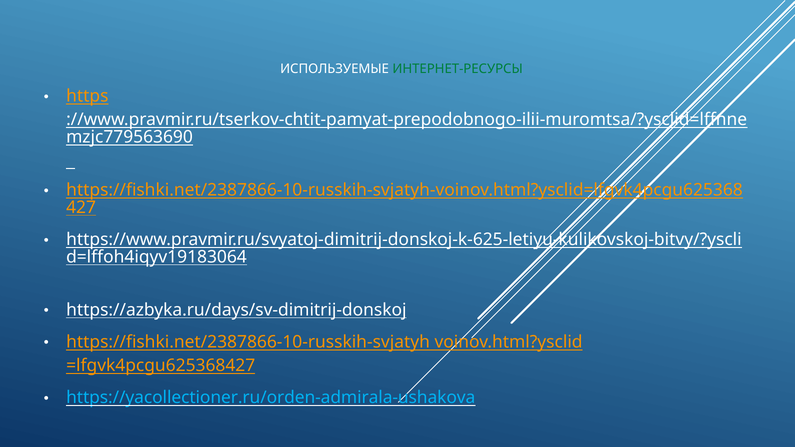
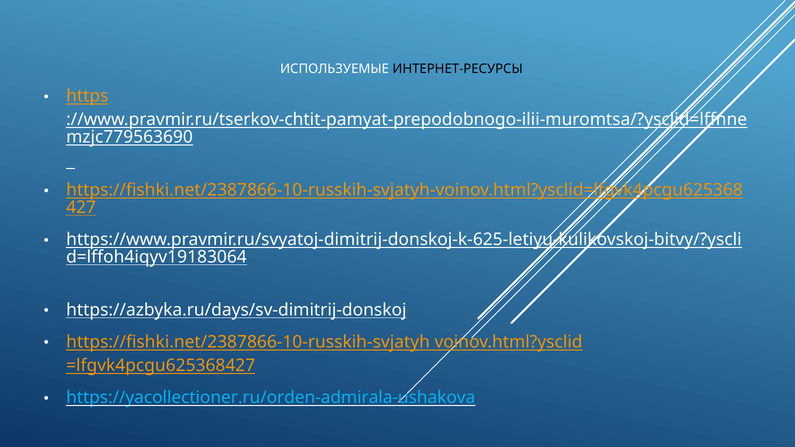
ИНТЕРНЕТ-РЕСУРСЫ colour: green -> black
